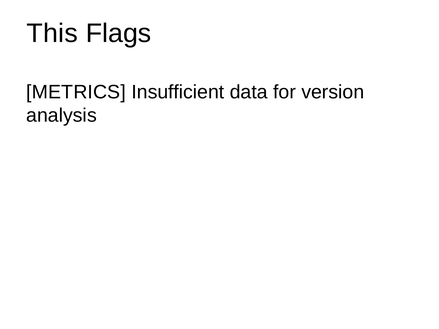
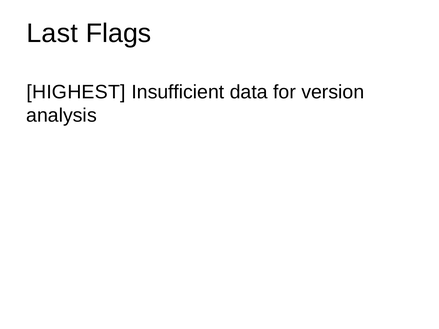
This: This -> Last
METRICS: METRICS -> HIGHEST
